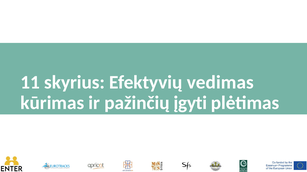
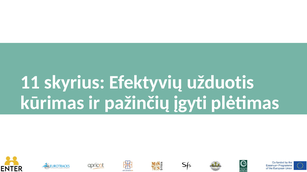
vedimas: vedimas -> užduotis
